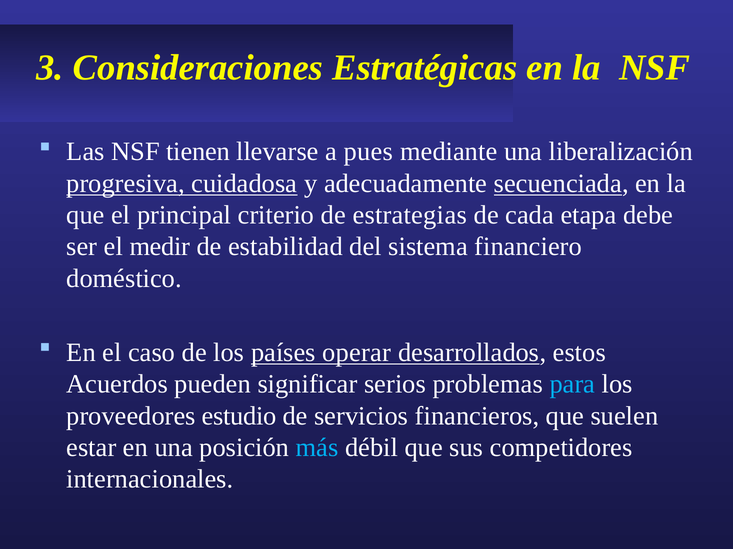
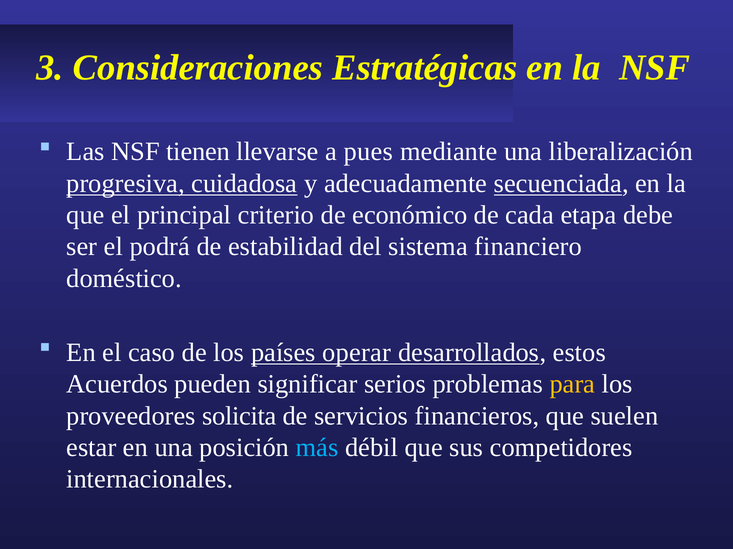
estrategias: estrategias -> económico
medir: medir -> podrá
para colour: light blue -> yellow
estudio: estudio -> solicita
